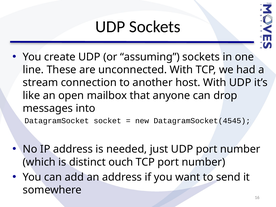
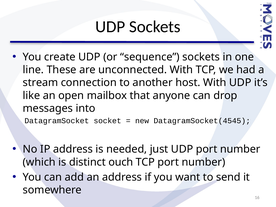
assuming: assuming -> sequence
